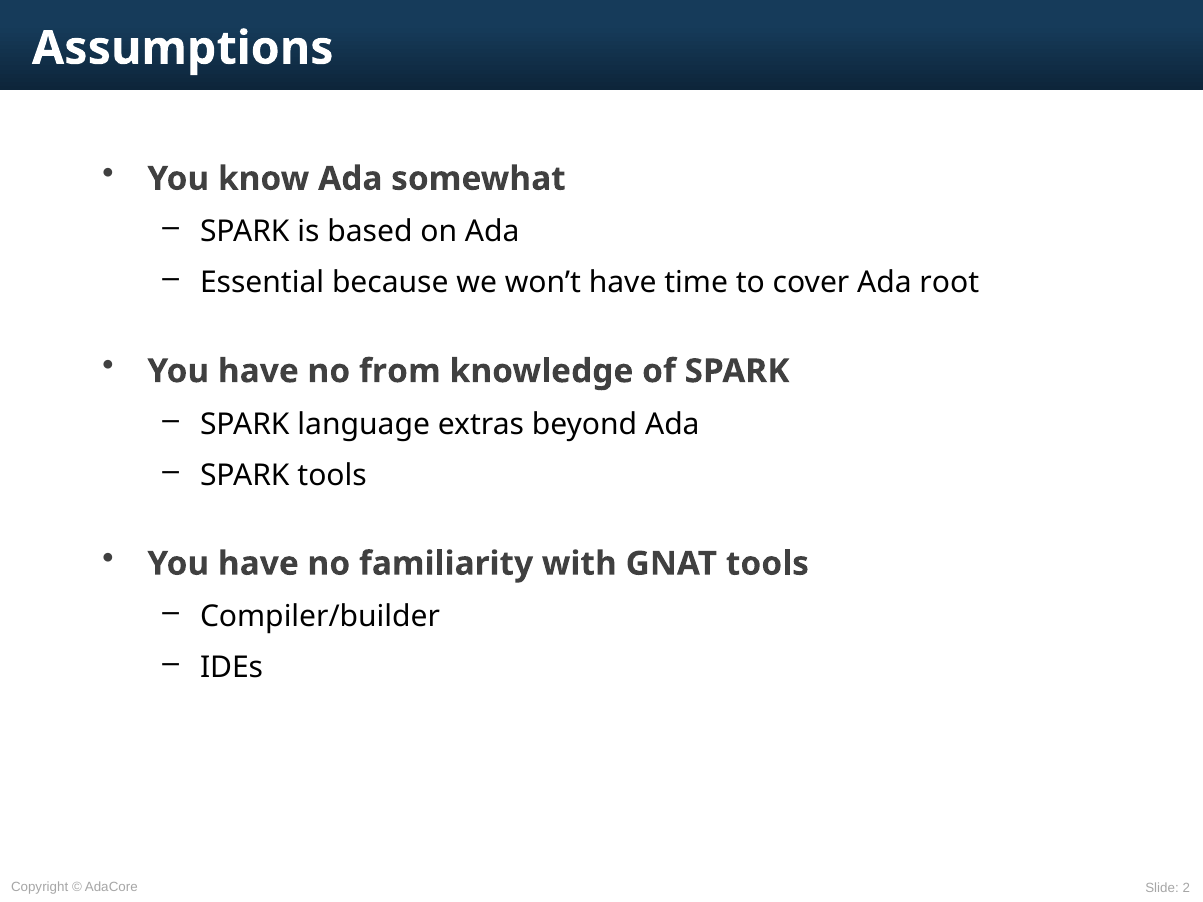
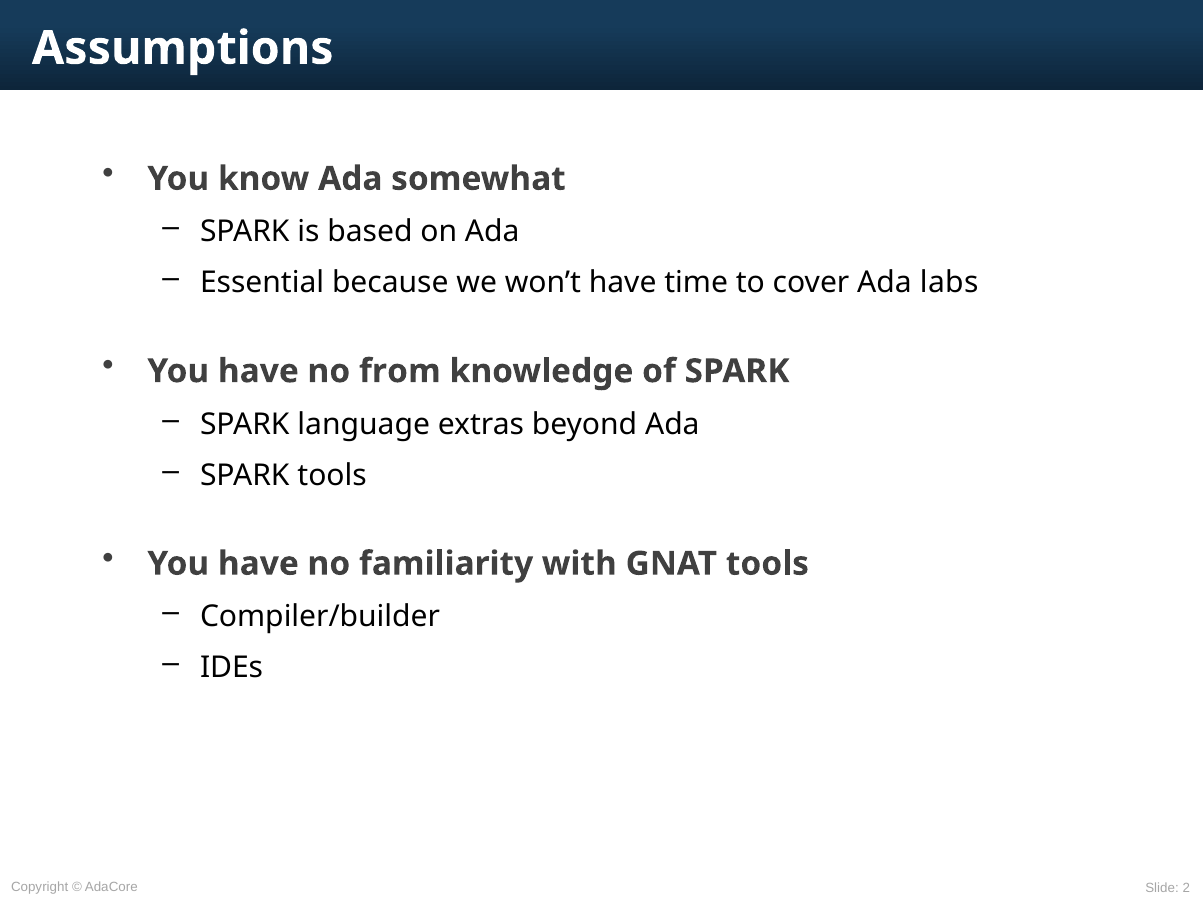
root: root -> labs
